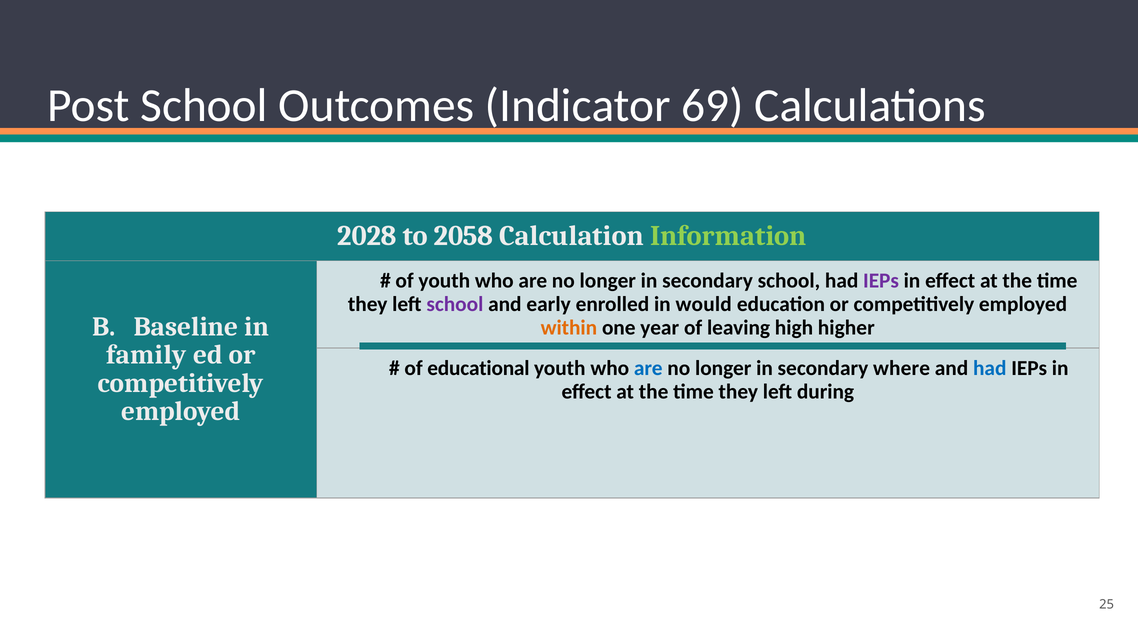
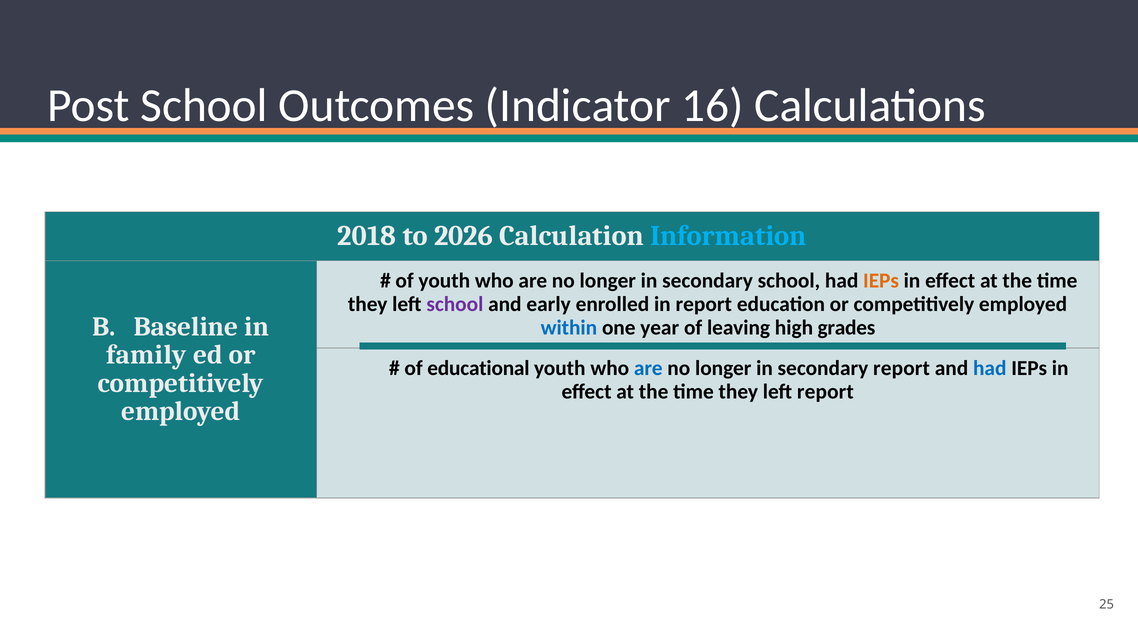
69: 69 -> 16
2028: 2028 -> 2018
2058: 2058 -> 2026
Information colour: light green -> light blue
IEPs at (881, 281) colour: purple -> orange
in would: would -> report
within colour: orange -> blue
higher: higher -> grades
secondary where: where -> report
left during: during -> report
